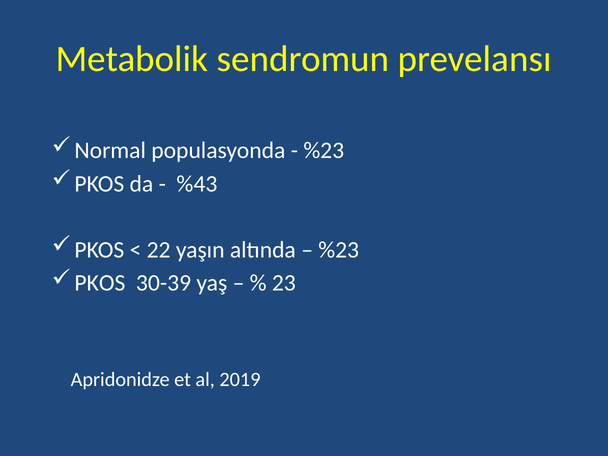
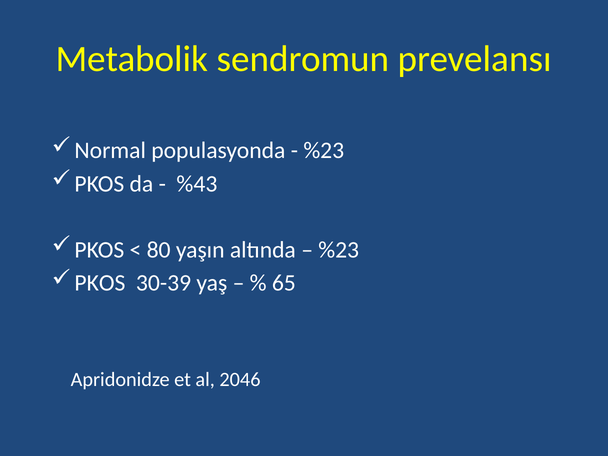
22: 22 -> 80
23: 23 -> 65
2019: 2019 -> 2046
